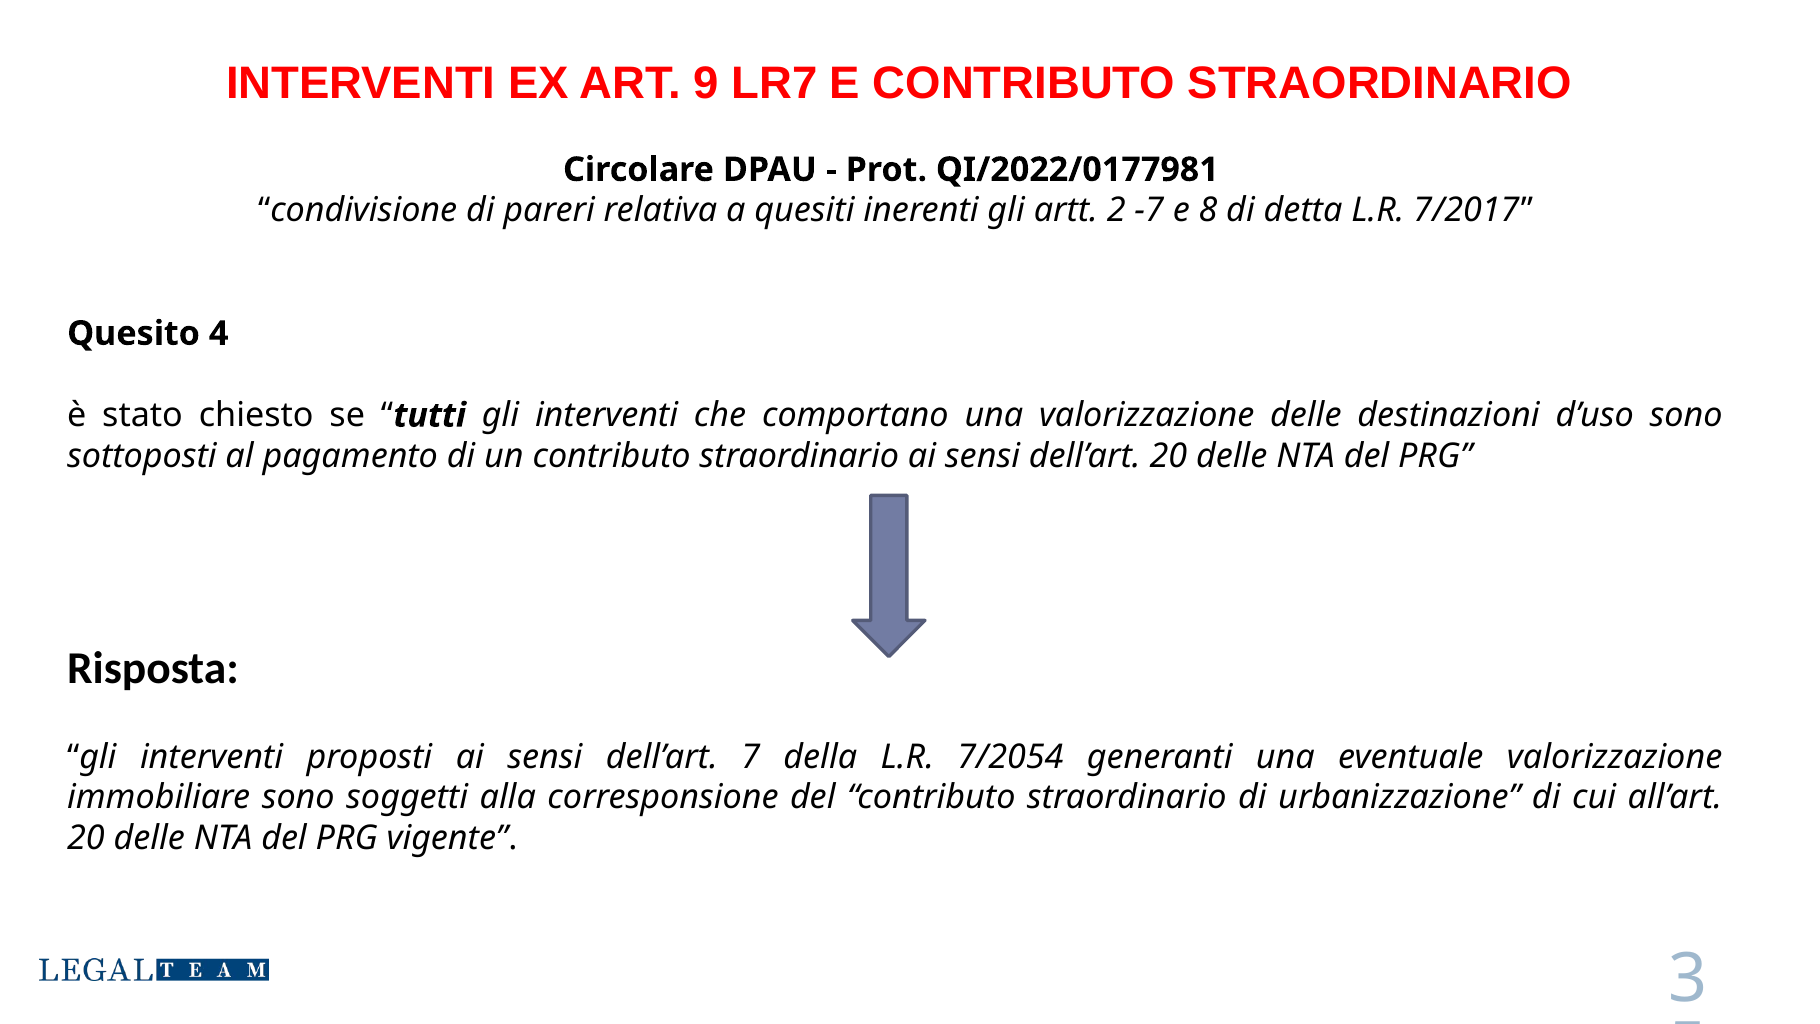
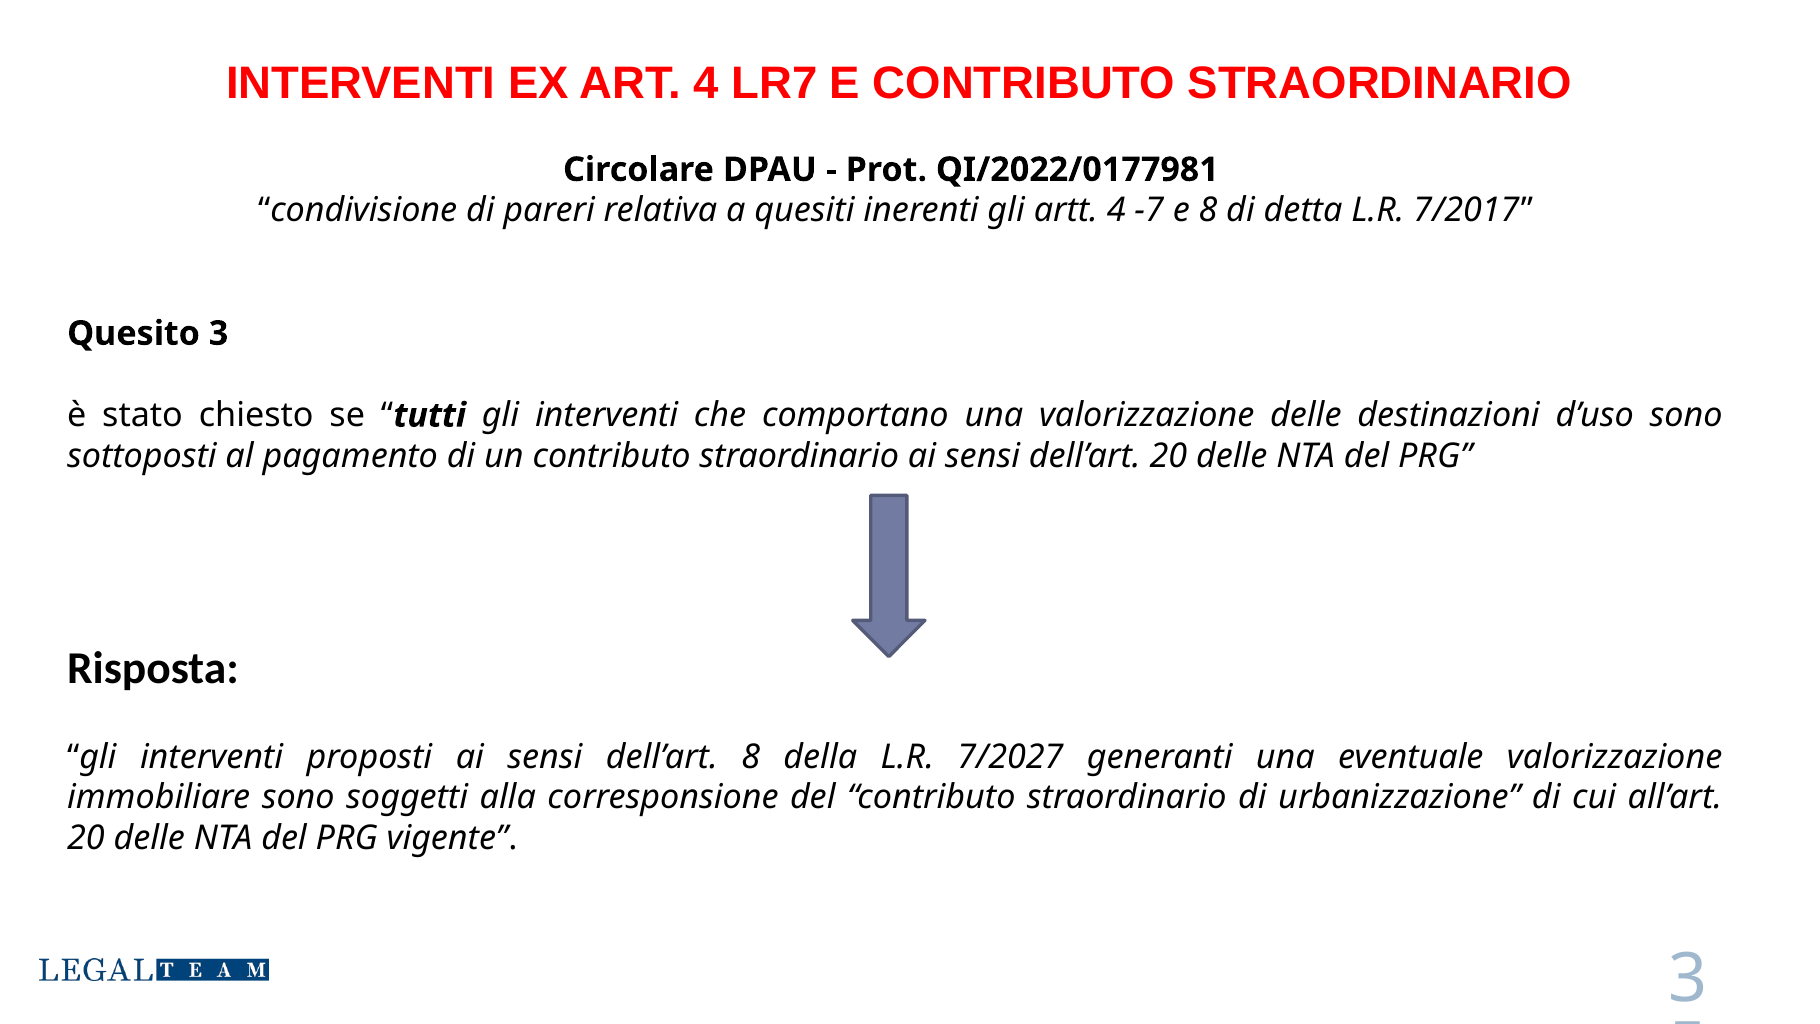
ART 9: 9 -> 4
artt 2: 2 -> 4
Quesito 4: 4 -> 3
dell’art 7: 7 -> 8
7/2054: 7/2054 -> 7/2027
